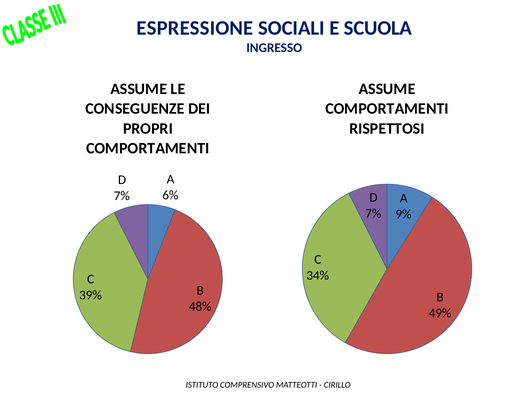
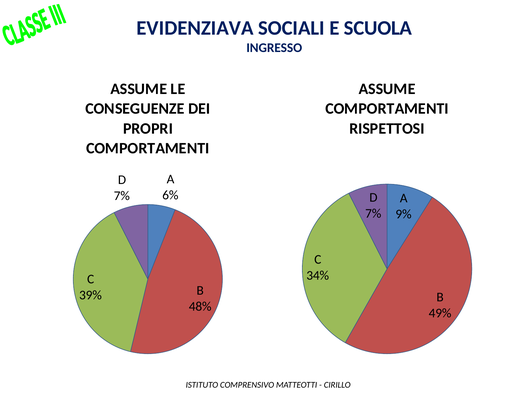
ESPRESSIONE: ESPRESSIONE -> EVIDENZIAVA
